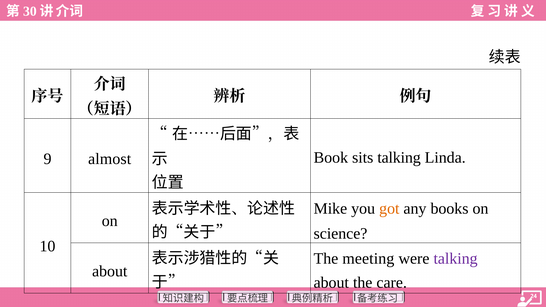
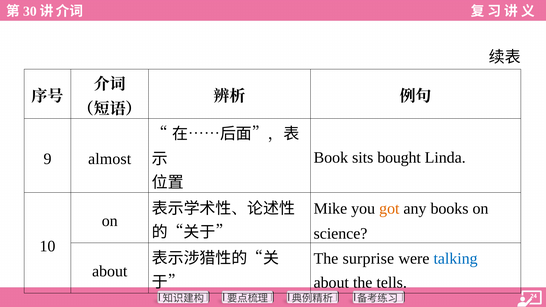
sits talking: talking -> bought
meeting: meeting -> surprise
talking at (456, 259) colour: purple -> blue
care: care -> tells
